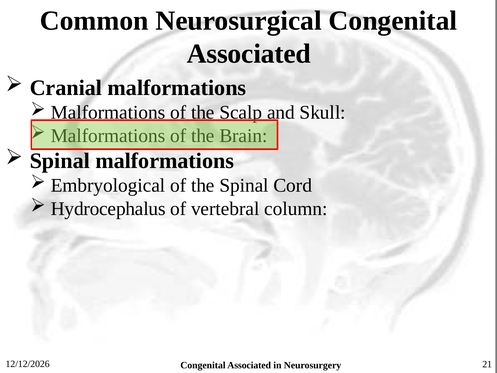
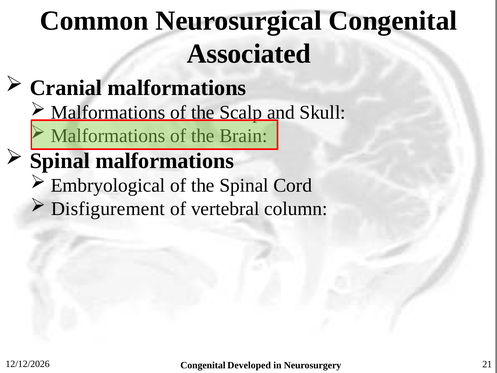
Hydrocephalus: Hydrocephalus -> Disfigurement
Associated at (249, 365): Associated -> Developed
